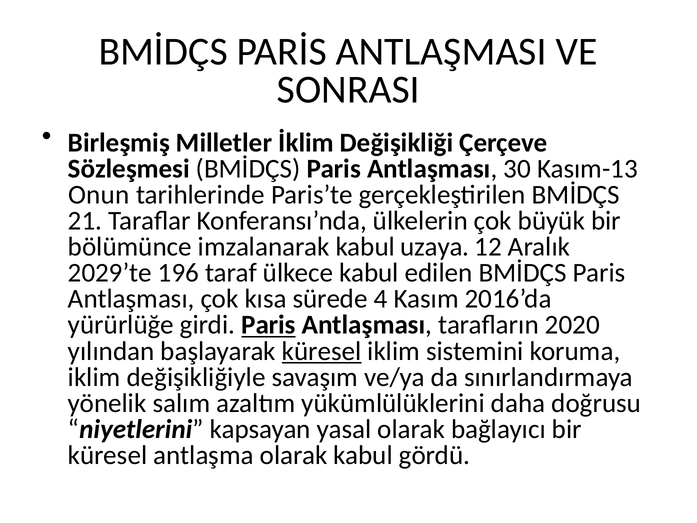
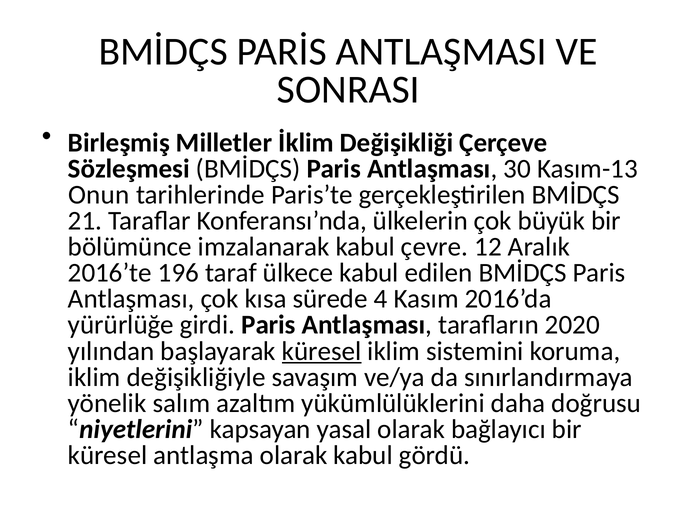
uzaya: uzaya -> çevre
2029’te: 2029’te -> 2016’te
Paris at (269, 325) underline: present -> none
